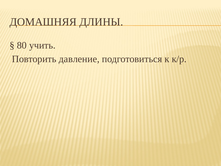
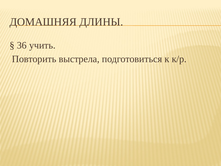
80: 80 -> 36
давление: давление -> выстрела
